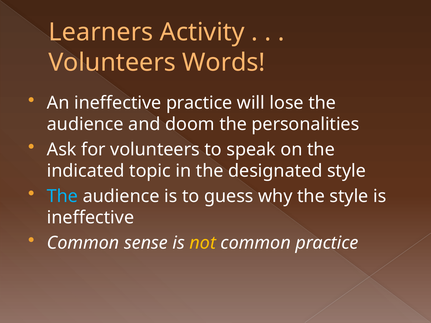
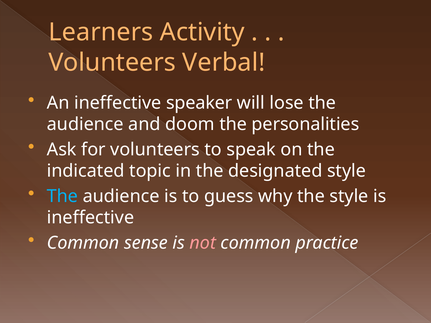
Words: Words -> Verbal
ineffective practice: practice -> speaker
not colour: yellow -> pink
